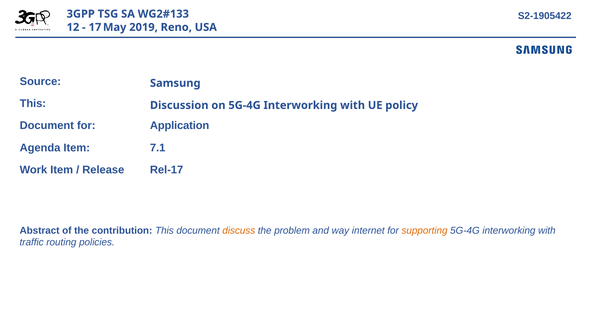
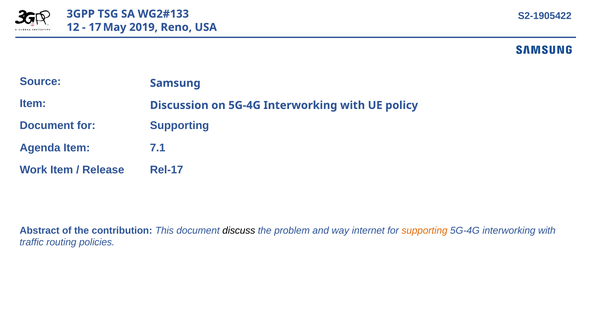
This at (33, 104): This -> Item
Document for Application: Application -> Supporting
discuss colour: orange -> black
